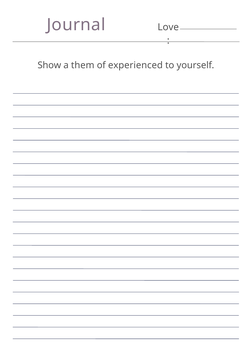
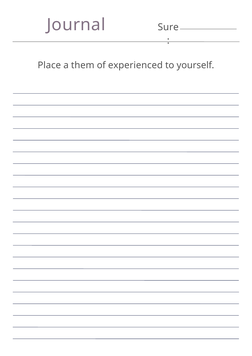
Love: Love -> Sure
Show: Show -> Place
